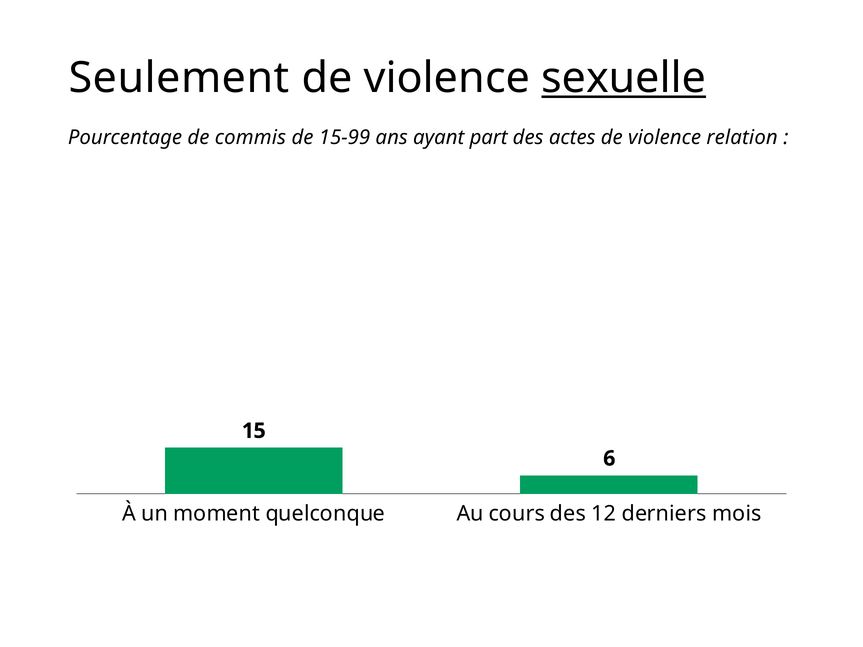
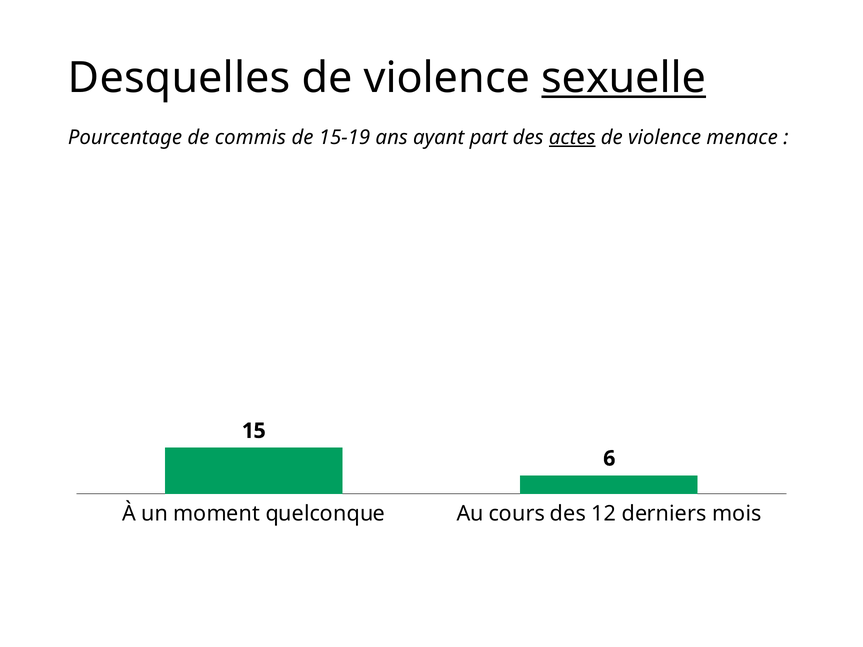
Seulement: Seulement -> Desquelles
15-99: 15-99 -> 15-19
actes underline: none -> present
relation: relation -> menace
